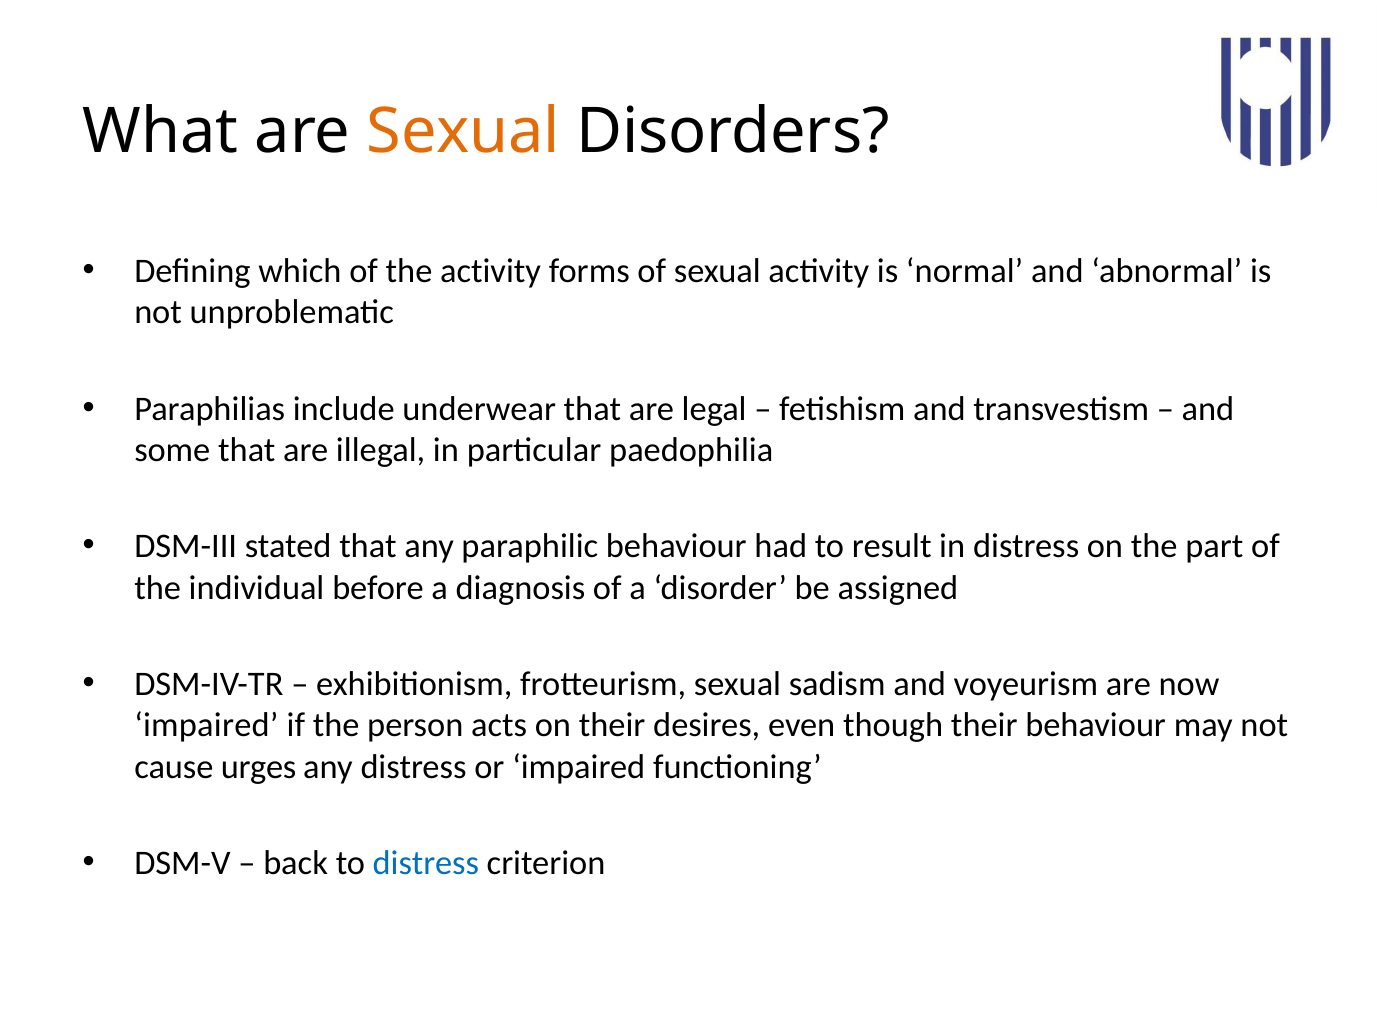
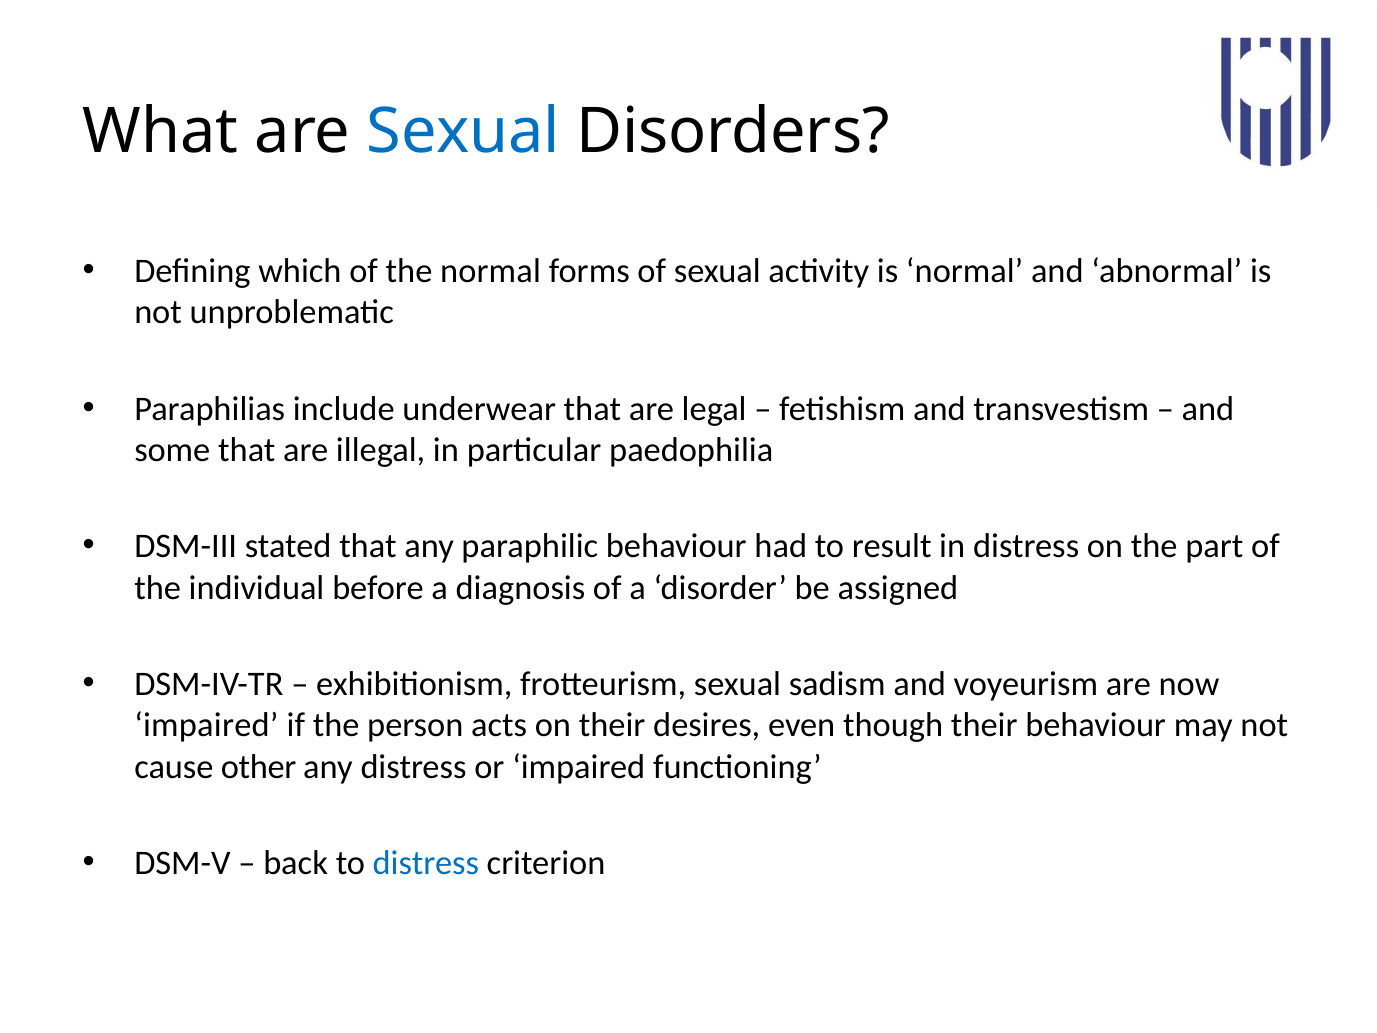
Sexual at (463, 132) colour: orange -> blue
the activity: activity -> normal
urges: urges -> other
